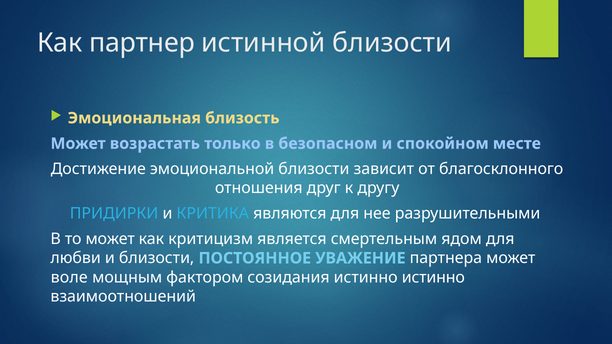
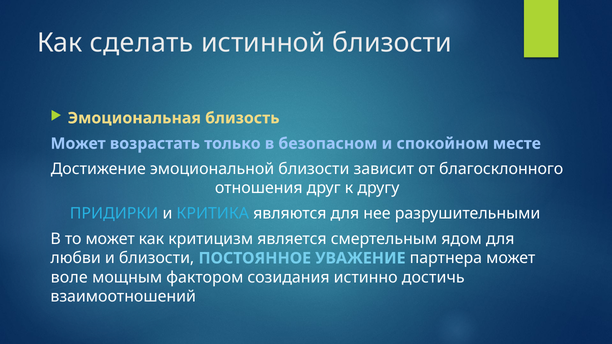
партнер: партнер -> сделать
истинно истинно: истинно -> достичь
